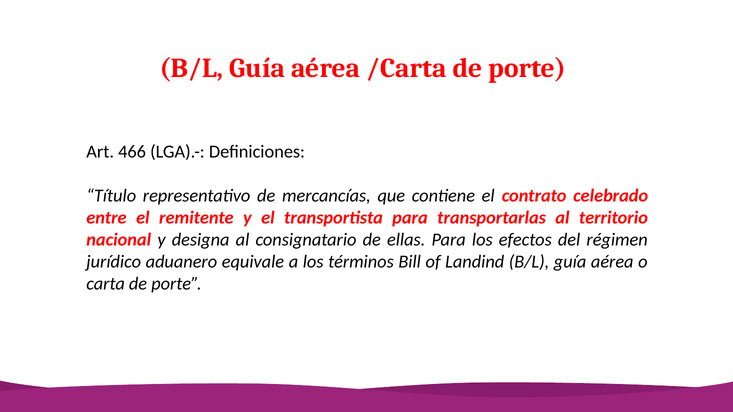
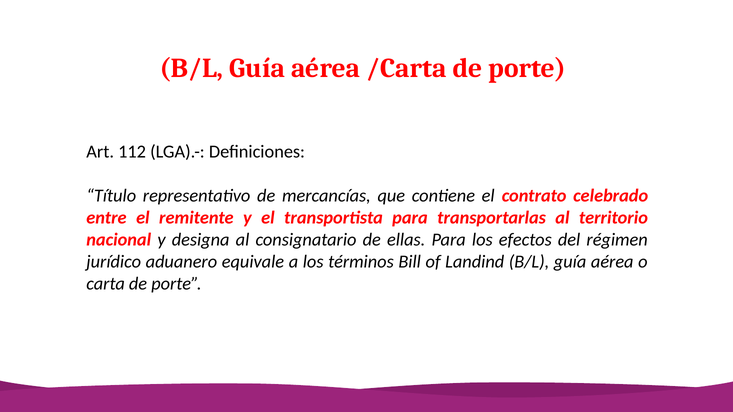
466: 466 -> 112
